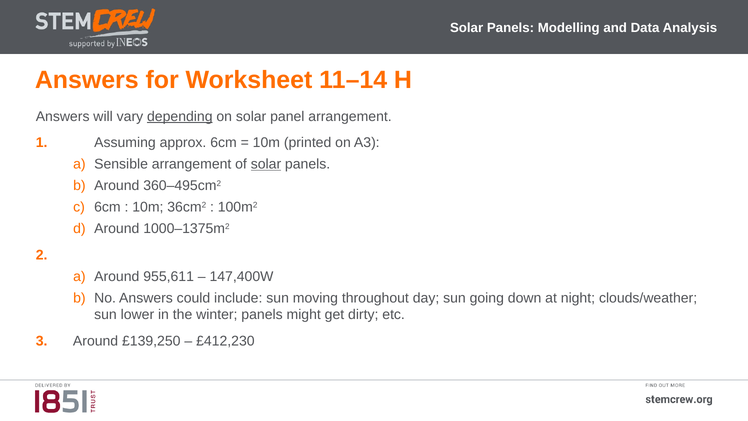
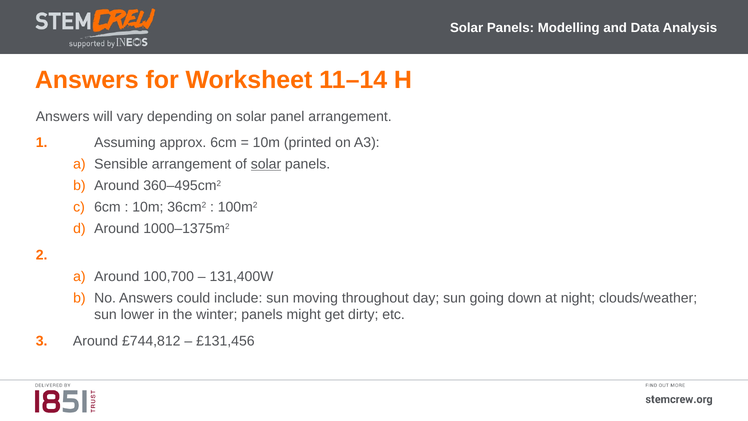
depending underline: present -> none
955,611: 955,611 -> 100,700
147,400W: 147,400W -> 131,400W
£139,250: £139,250 -> £744,812
£412,230: £412,230 -> £131,456
